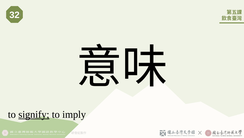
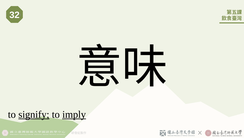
imply underline: none -> present
